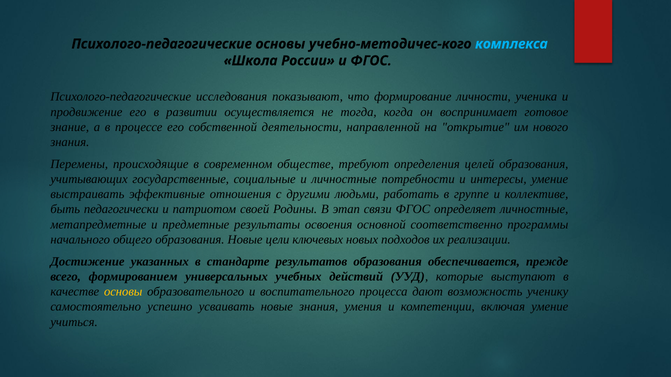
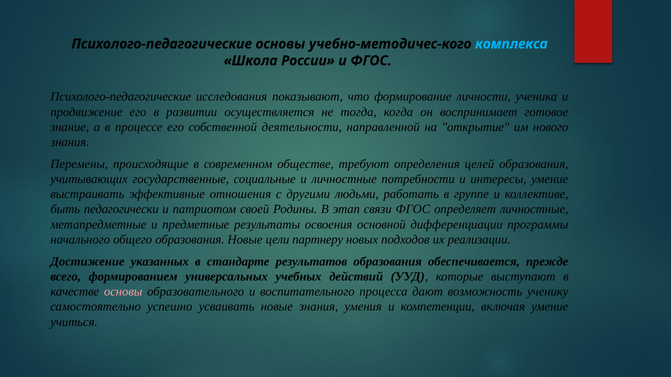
соответственно: соответственно -> дифференциации
ключевых: ключевых -> партнеру
основы at (123, 292) colour: yellow -> pink
